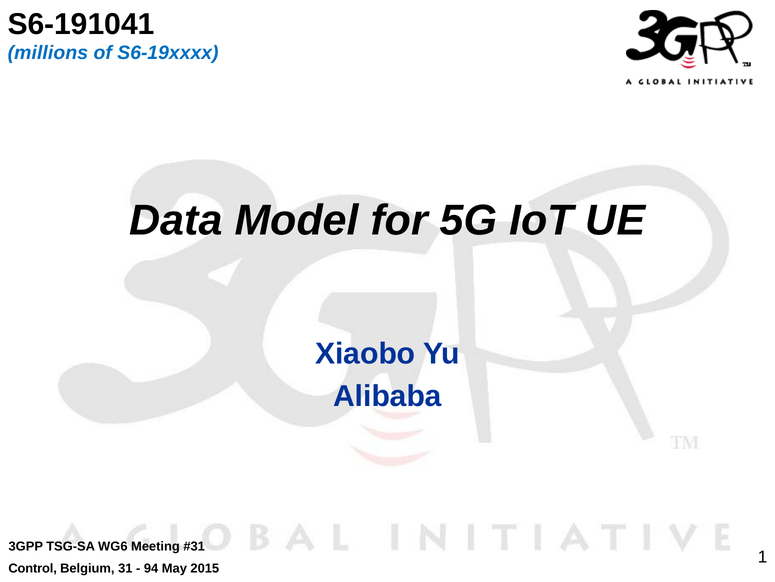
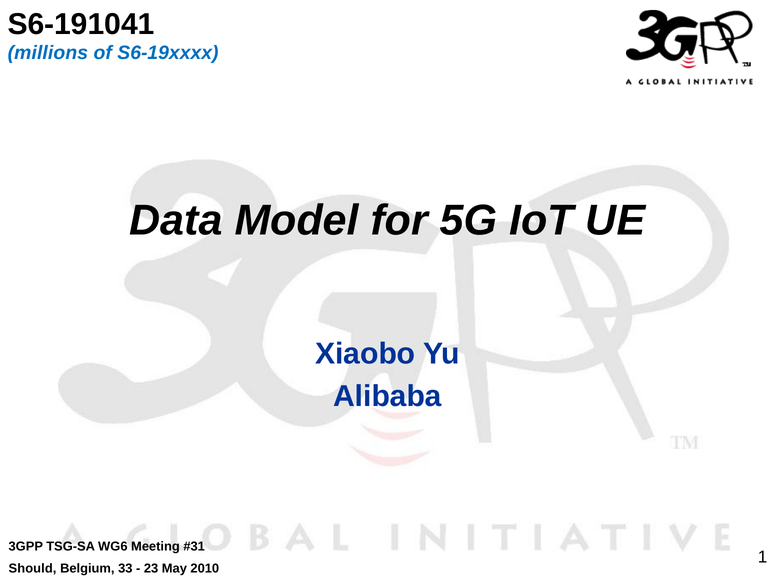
Control: Control -> Should
31: 31 -> 33
94: 94 -> 23
2015: 2015 -> 2010
